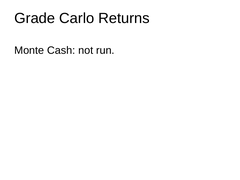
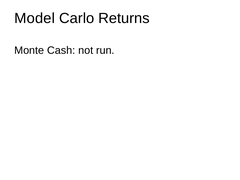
Grade: Grade -> Model
